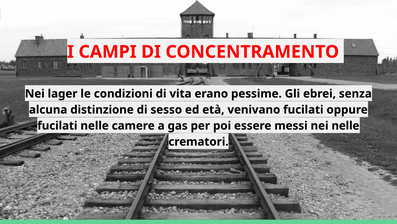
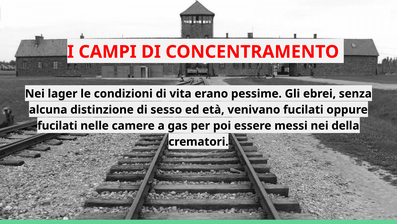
nei nelle: nelle -> della
